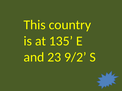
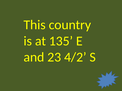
9/2: 9/2 -> 4/2
